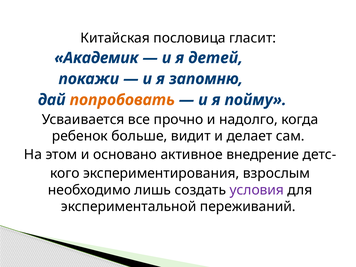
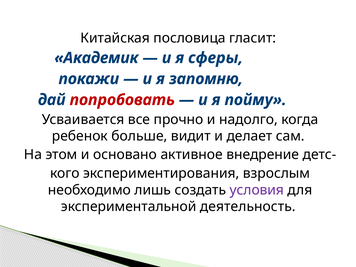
детей: детей -> сферы
попробовать colour: orange -> red
переживаний: переживаний -> деятельность
